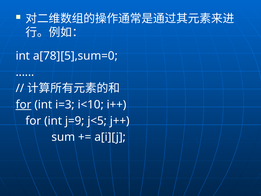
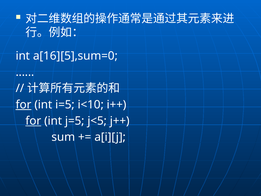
a[78][5],sum=0: a[78][5],sum=0 -> a[16][5],sum=0
i=3: i=3 -> i=5
for at (33, 121) underline: none -> present
j=9: j=9 -> j=5
